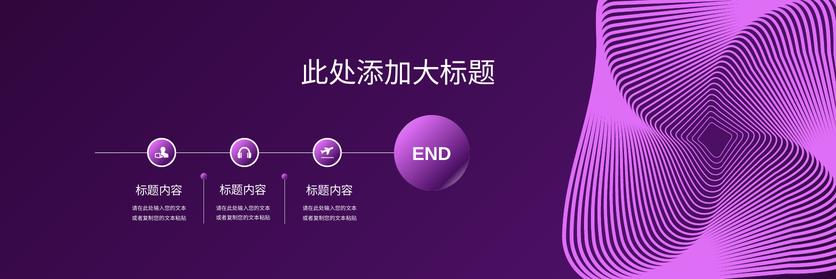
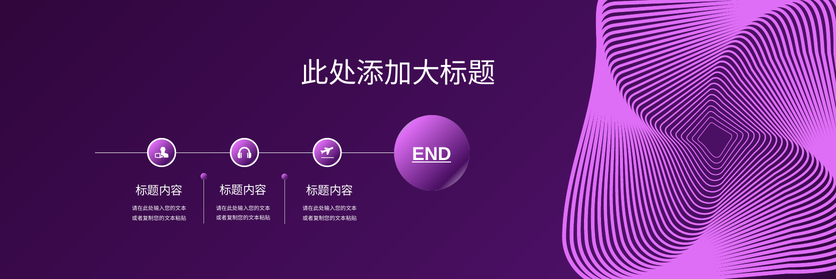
END underline: none -> present
